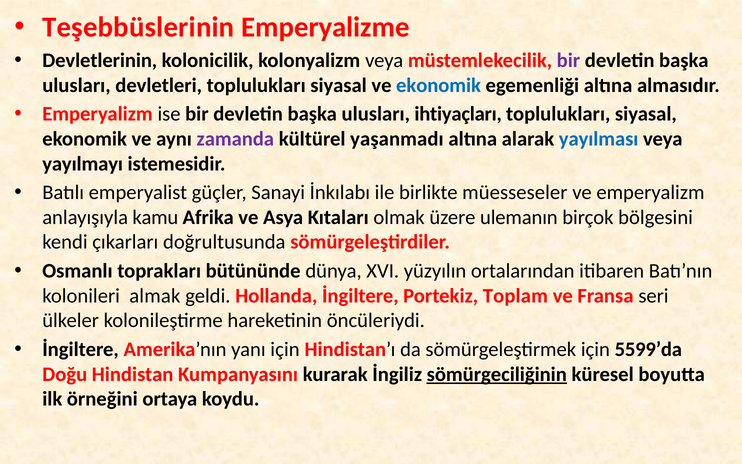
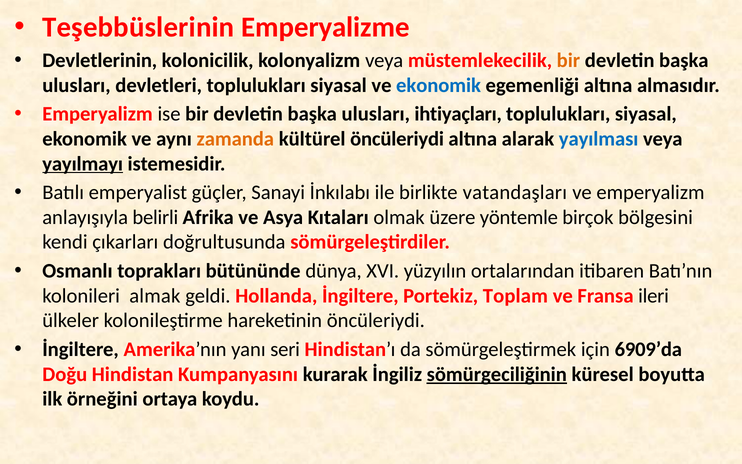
bir at (568, 60) colour: purple -> orange
zamanda colour: purple -> orange
kültürel yaşanmadı: yaşanmadı -> öncüleriydi
yayılmayı underline: none -> present
müesseseler: müesseseler -> vatandaşları
kamu: kamu -> belirli
ulemanın: ulemanın -> yöntemle
seri: seri -> ileri
yanı için: için -> seri
5599’da: 5599’da -> 6909’da
